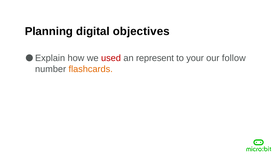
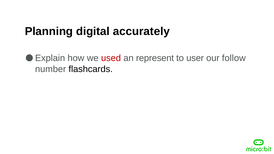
objectives: objectives -> accurately
your: your -> user
flashcards colour: orange -> black
